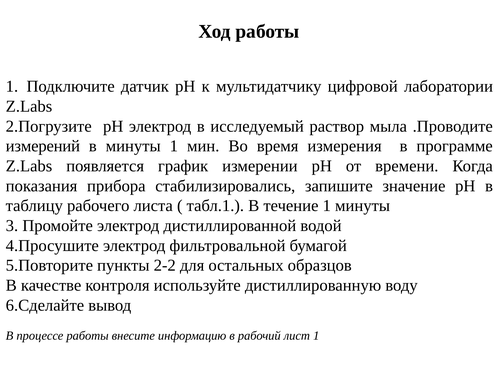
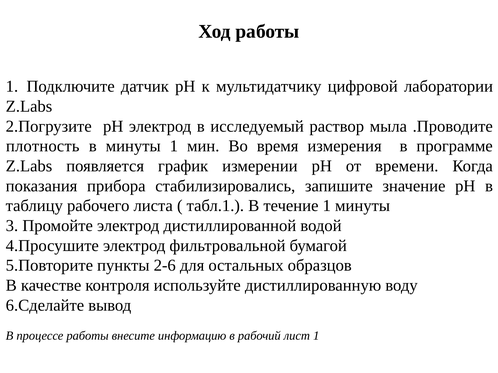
измерений: измерений -> плотность
2-2: 2-2 -> 2-6
